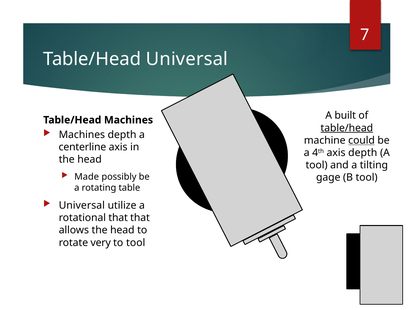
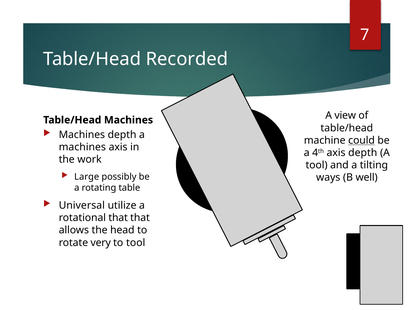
Table/Head Universal: Universal -> Recorded
built: built -> view
table/head at (347, 128) underline: present -> none
centerline at (82, 147): centerline -> machines
head at (90, 159): head -> work
Made: Made -> Large
gage: gage -> ways
B tool: tool -> well
